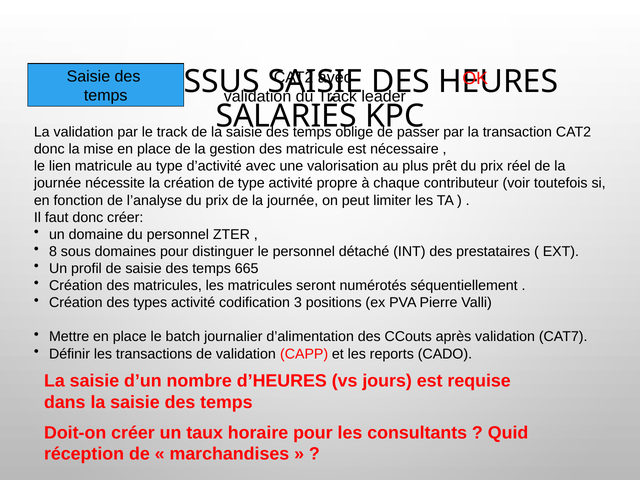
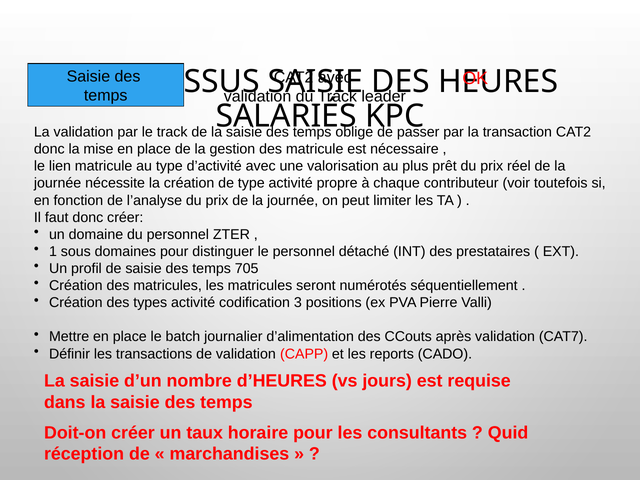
8: 8 -> 1
665: 665 -> 705
